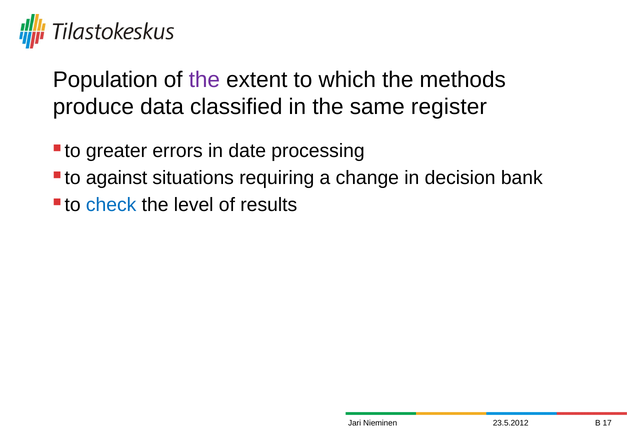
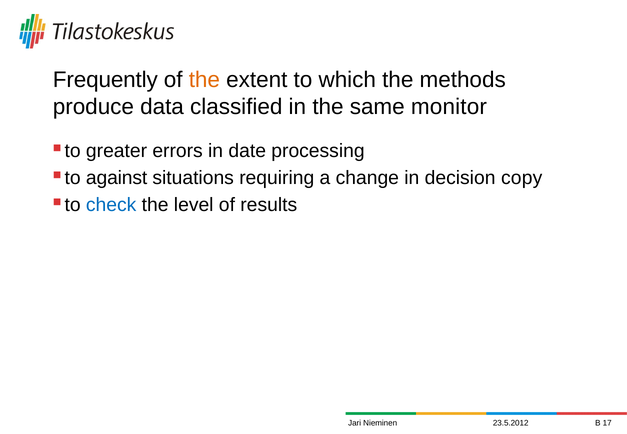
Population: Population -> Frequently
the at (204, 80) colour: purple -> orange
register: register -> monitor
bank: bank -> copy
